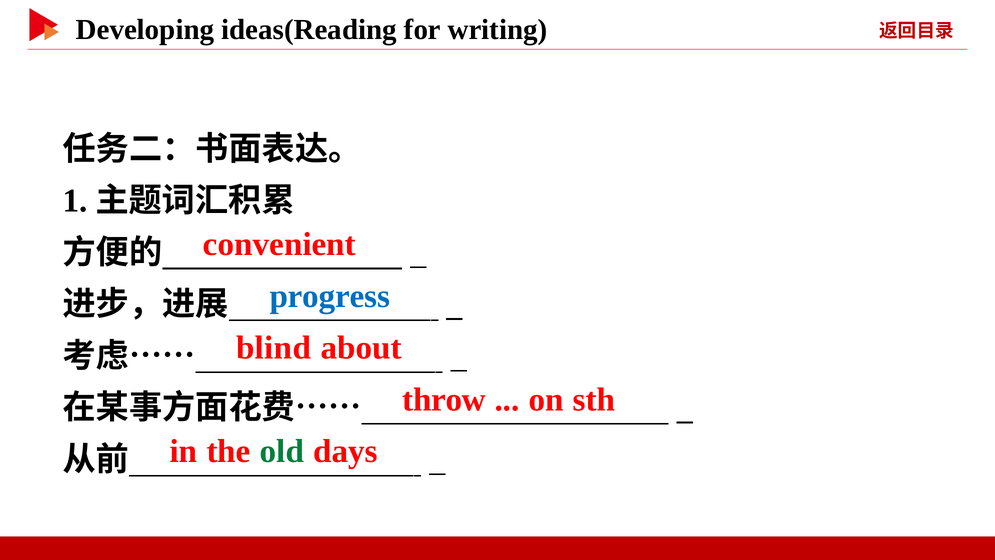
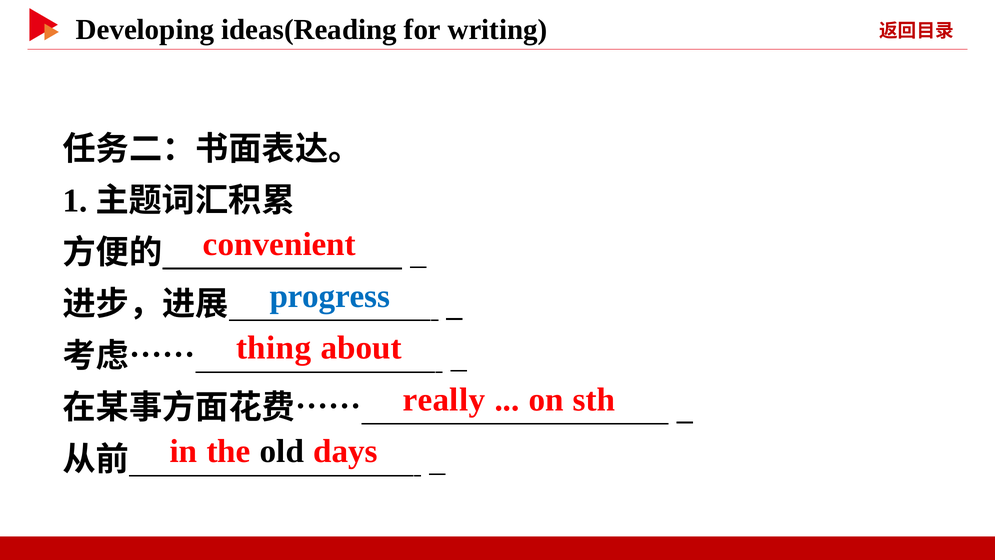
blind: blind -> thing
throw: throw -> really
old colour: green -> black
